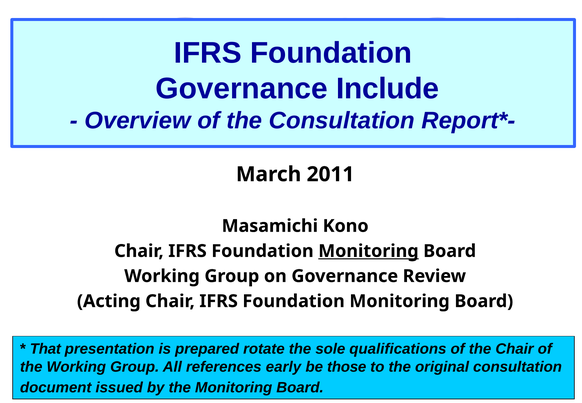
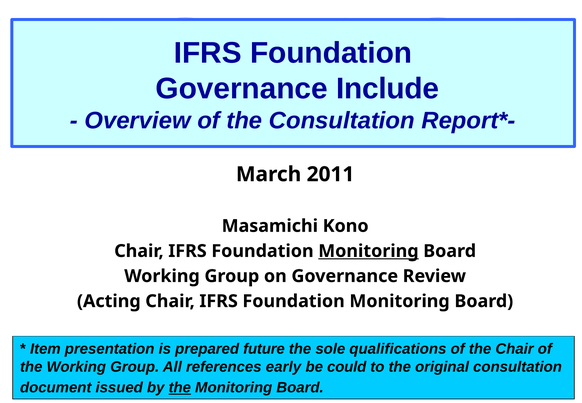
That: That -> Item
rotate: rotate -> future
those: those -> could
the at (180, 388) underline: none -> present
